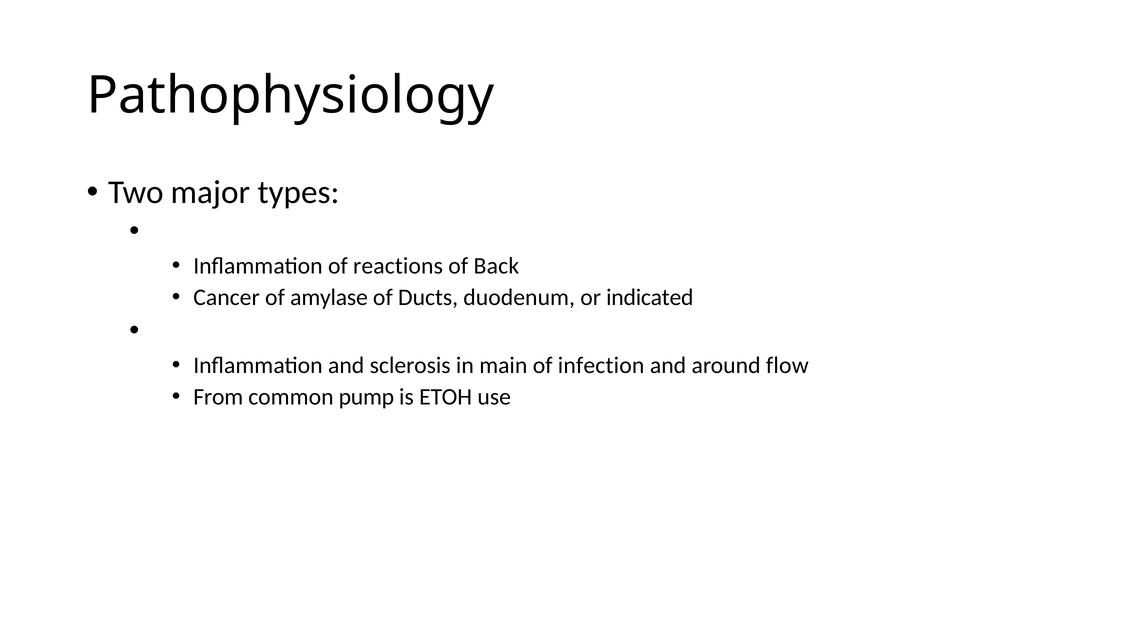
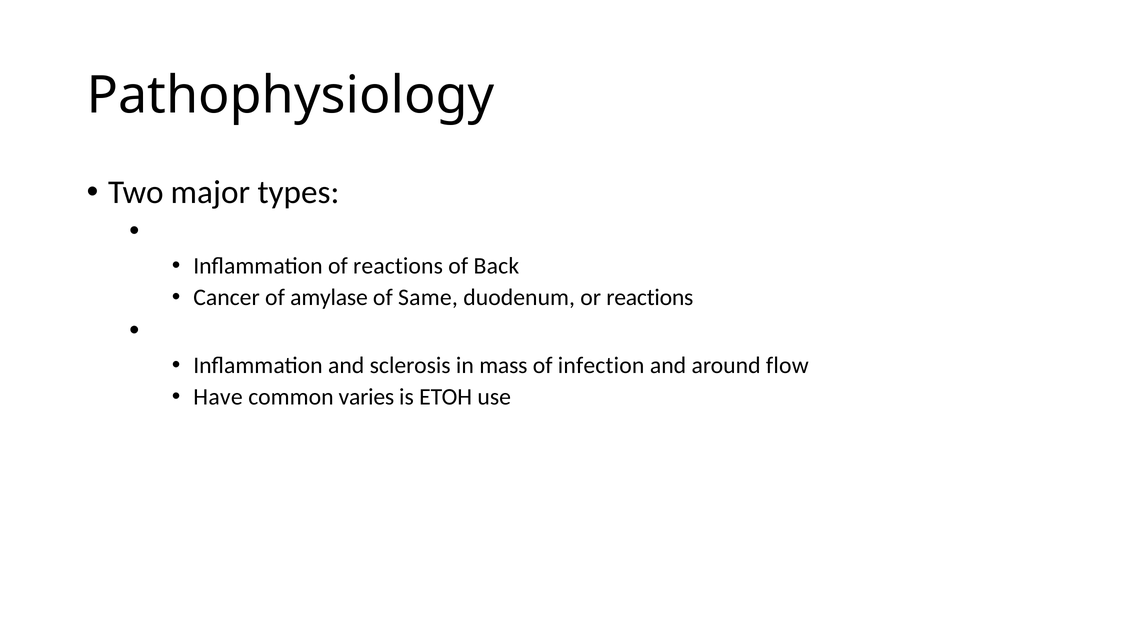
Ducts: Ducts -> Same
or indicated: indicated -> reactions
main: main -> mass
From: From -> Have
pump: pump -> varies
